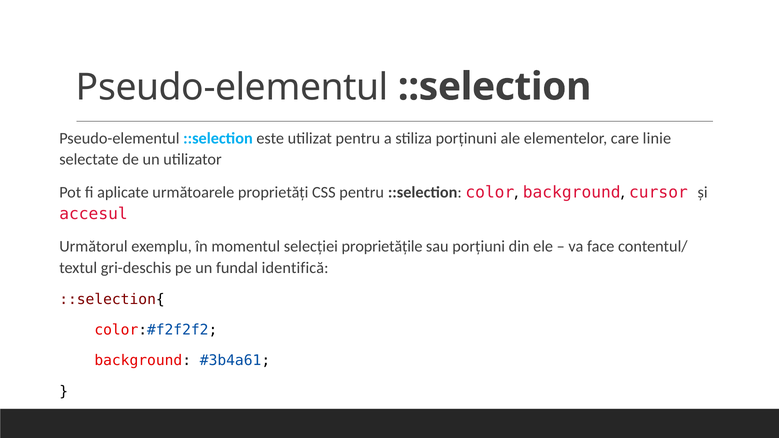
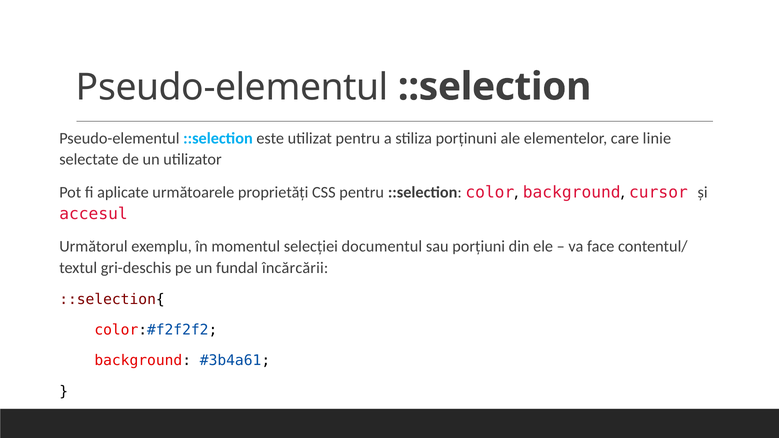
proprietățile: proprietățile -> documentul
identifică: identifică -> încărcării
